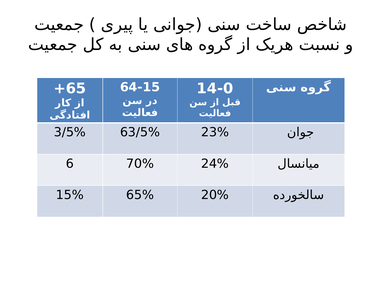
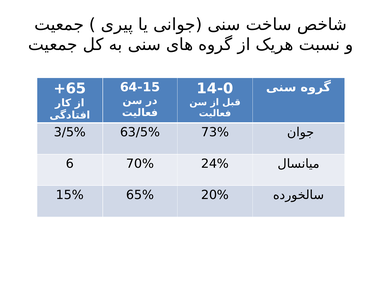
23%: 23% -> 73%
